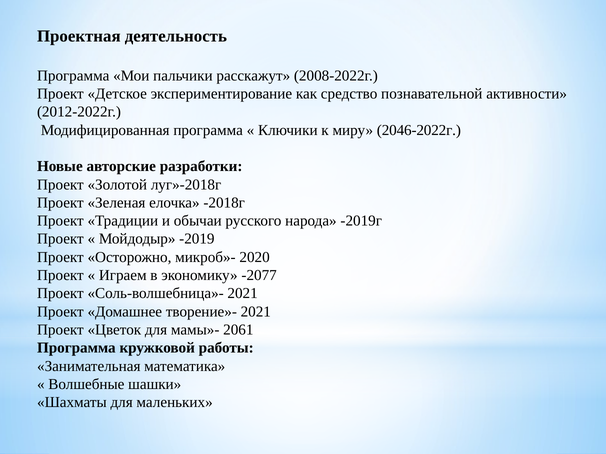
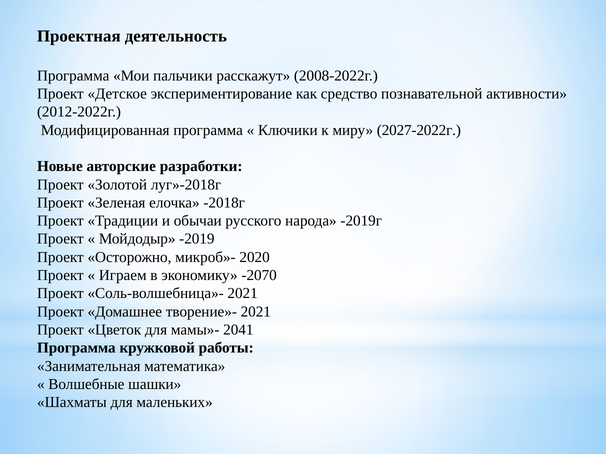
2046-2022г: 2046-2022г -> 2027-2022г
-2077: -2077 -> -2070
2061: 2061 -> 2041
